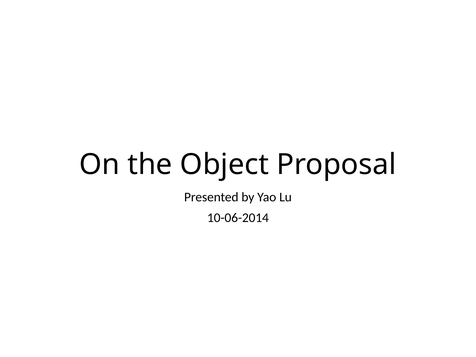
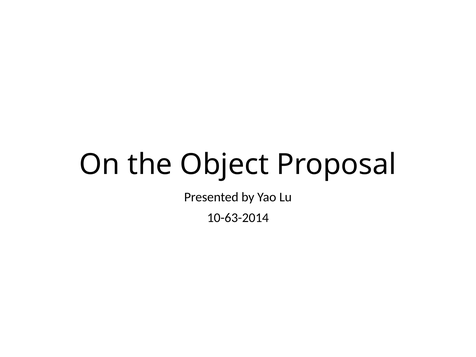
10-06-2014: 10-06-2014 -> 10-63-2014
